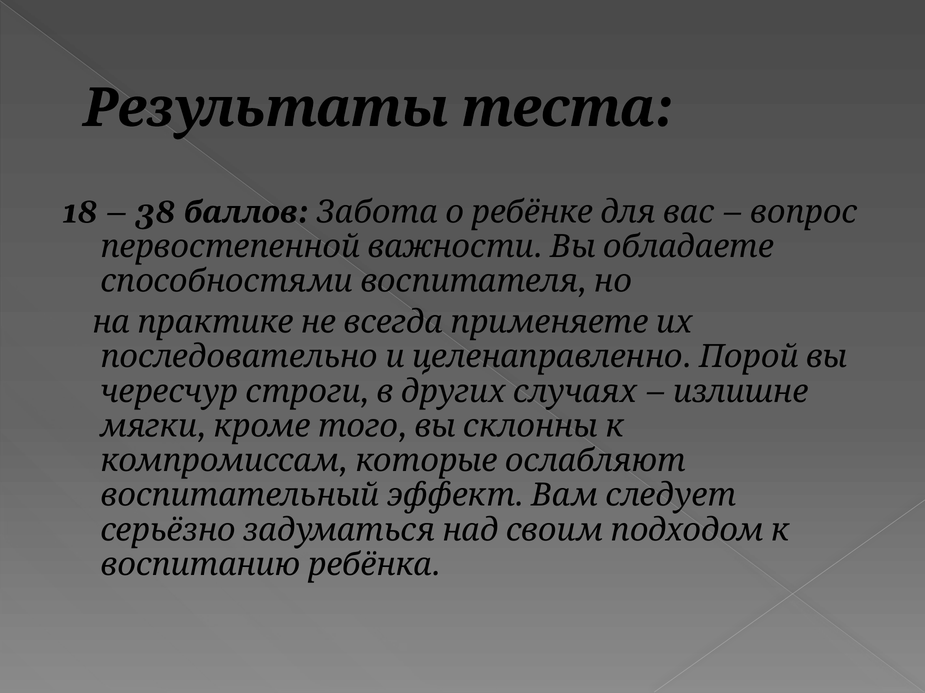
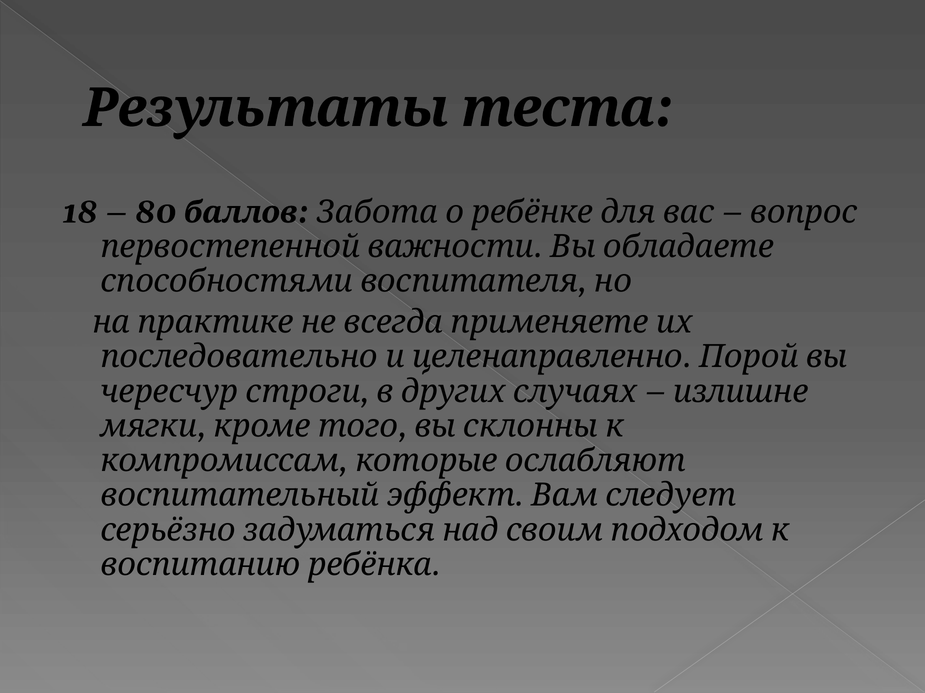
38: 38 -> 80
